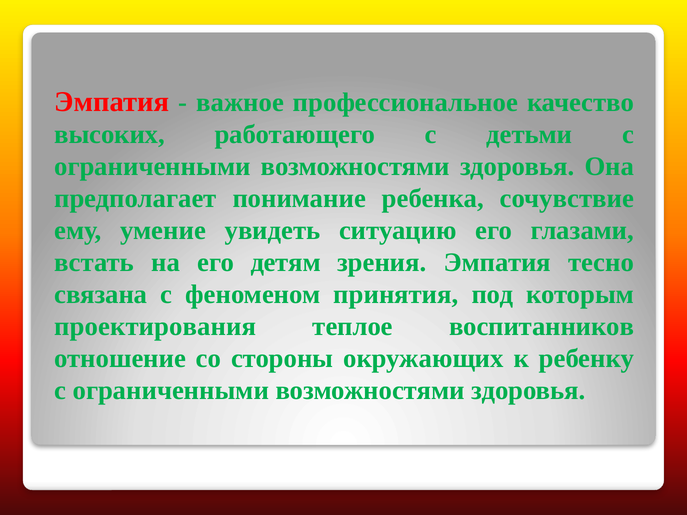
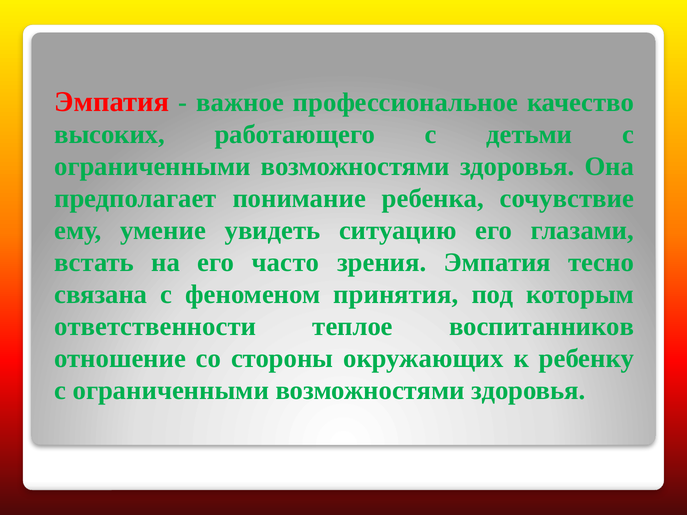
детям: детям -> часто
проектирования: проектирования -> ответственности
